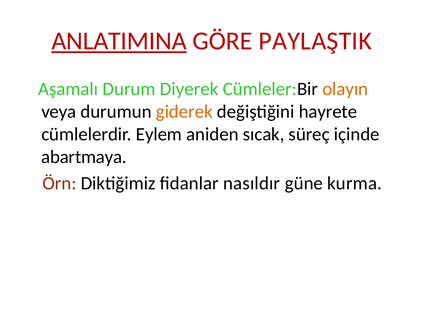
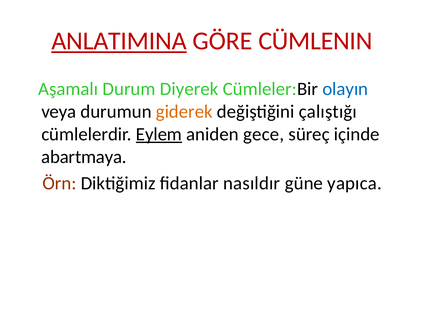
PAYLAŞTIK: PAYLAŞTIK -> CÜMLENIN
olayın colour: orange -> blue
hayrete: hayrete -> çalıştığı
Eylem underline: none -> present
sıcak: sıcak -> gece
kurma: kurma -> yapıca
